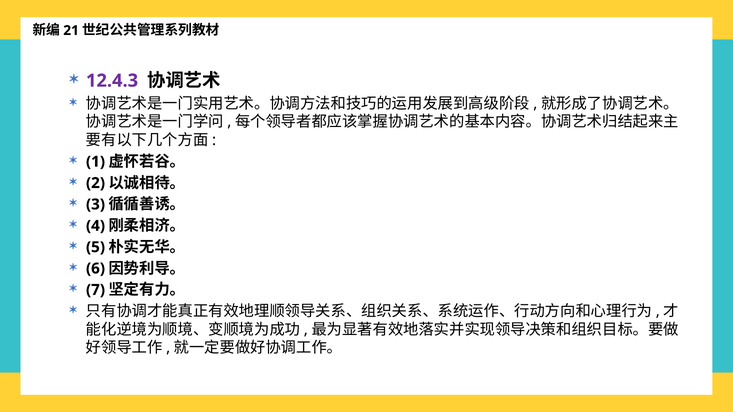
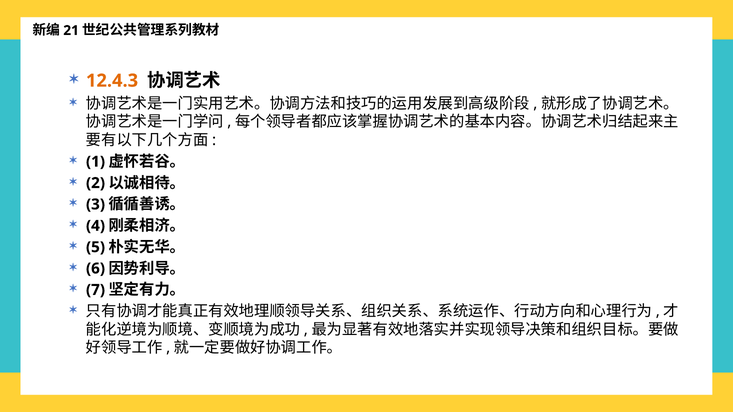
12.4.3 colour: purple -> orange
